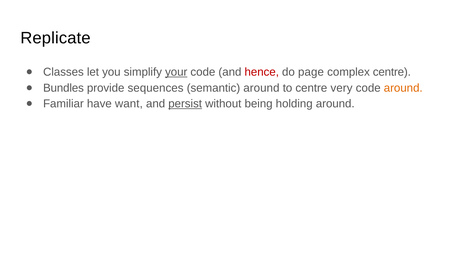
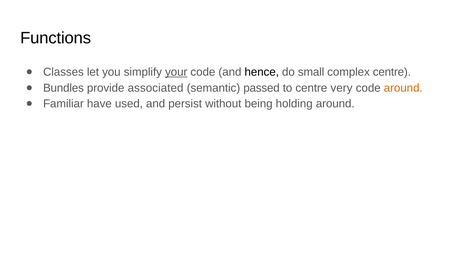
Replicate: Replicate -> Functions
hence colour: red -> black
page: page -> small
sequences: sequences -> associated
semantic around: around -> passed
want: want -> used
persist underline: present -> none
